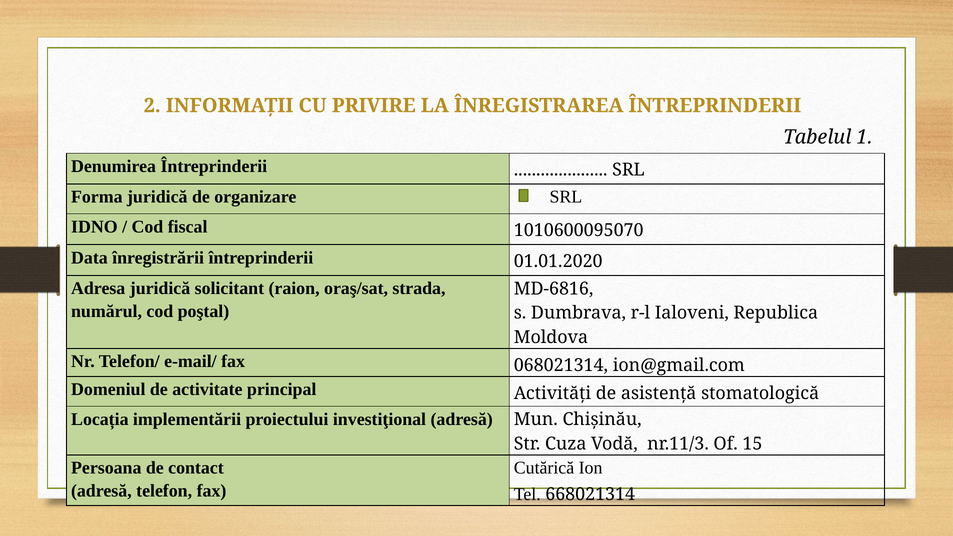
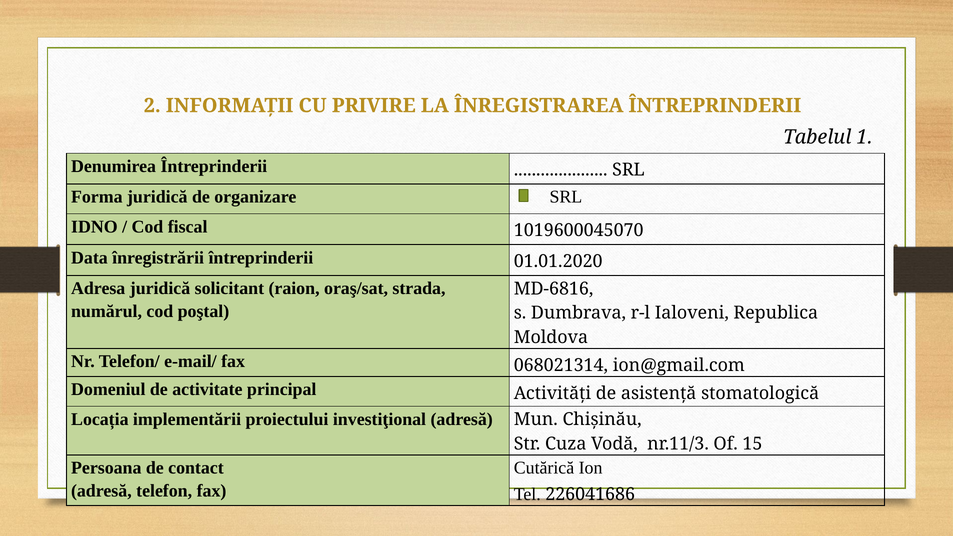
1010600095070: 1010600095070 -> 1019600045070
668021314: 668021314 -> 226041686
